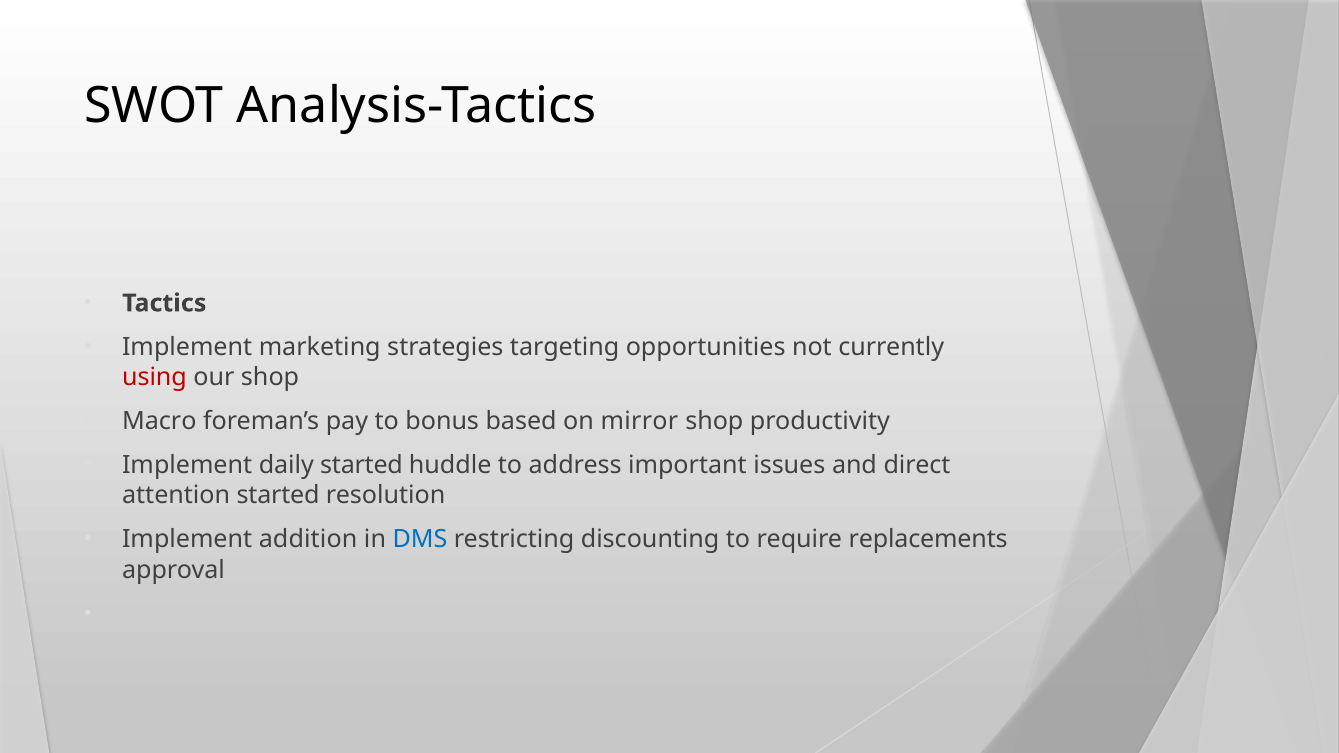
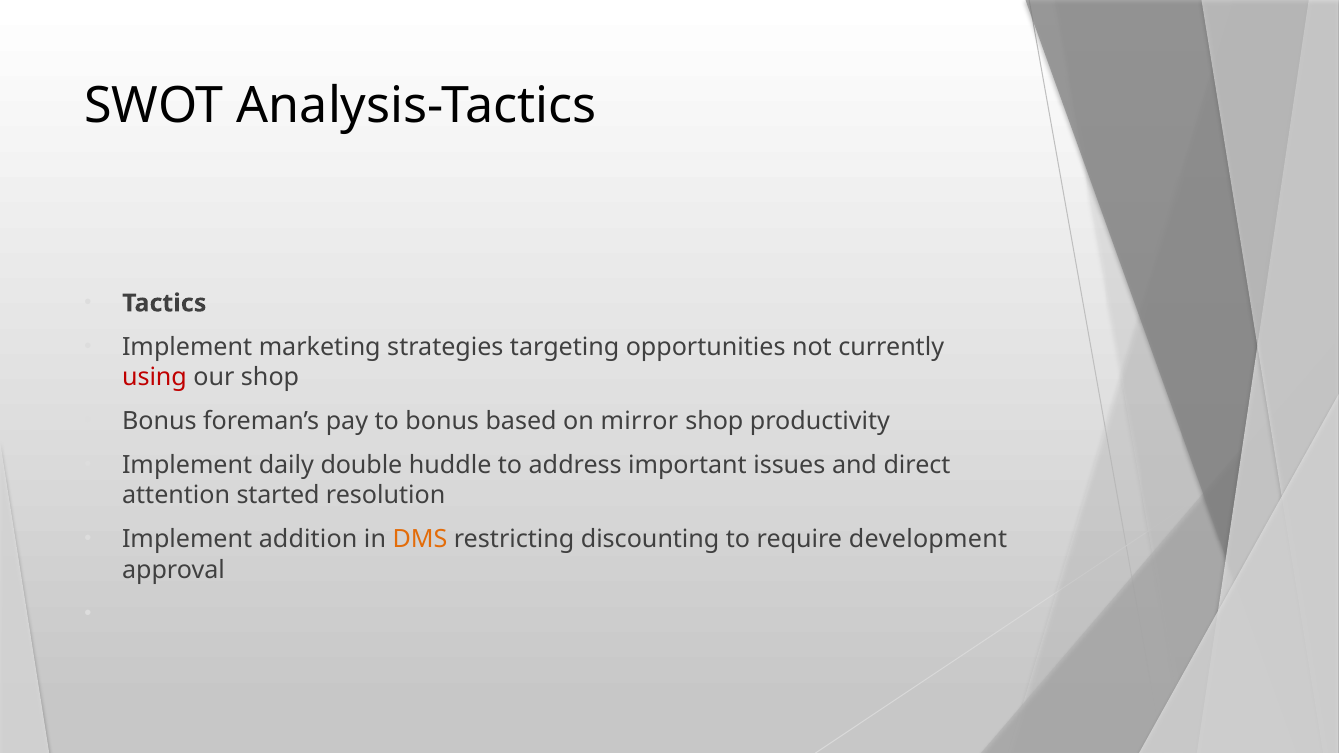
Macro at (159, 422): Macro -> Bonus
daily started: started -> double
DMS colour: blue -> orange
replacements: replacements -> development
